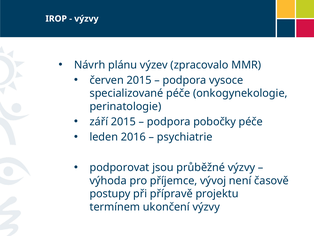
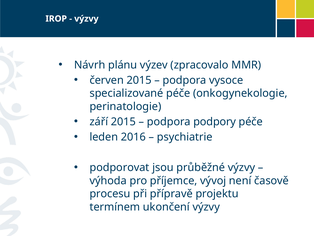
pobočky: pobočky -> podpory
postupy: postupy -> procesu
